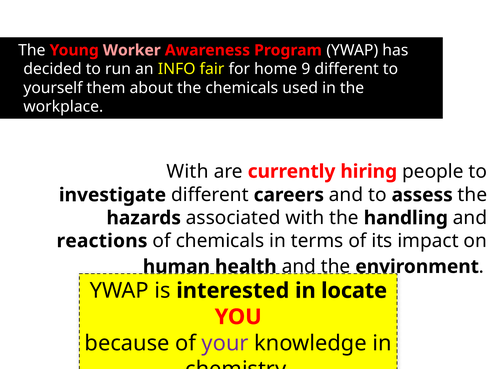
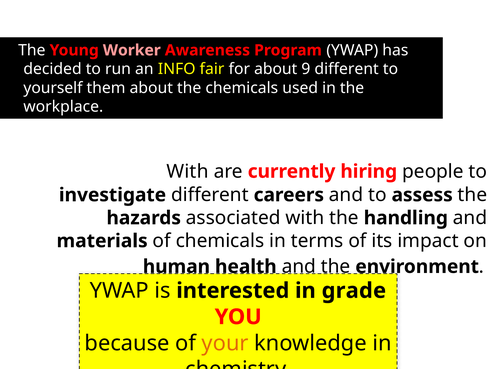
for home: home -> about
reactions: reactions -> materials
locate: locate -> grade
your colour: purple -> orange
